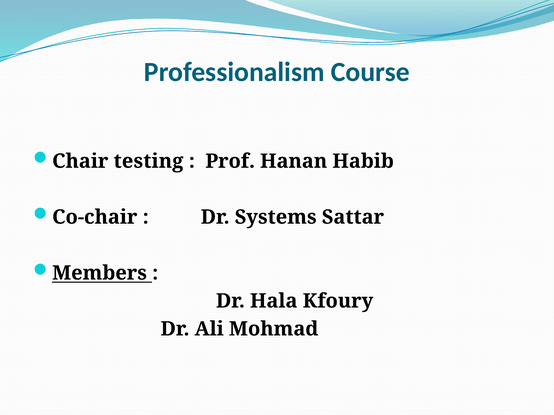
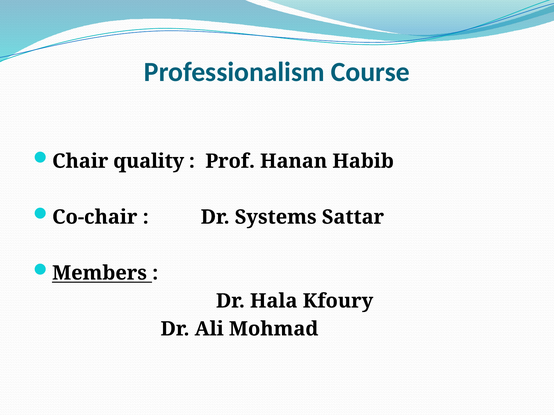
testing: testing -> quality
